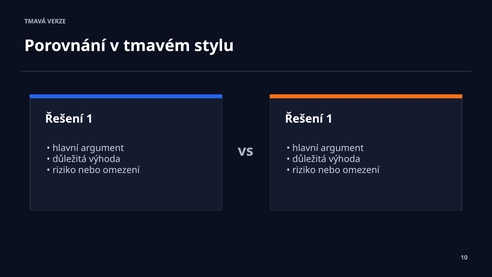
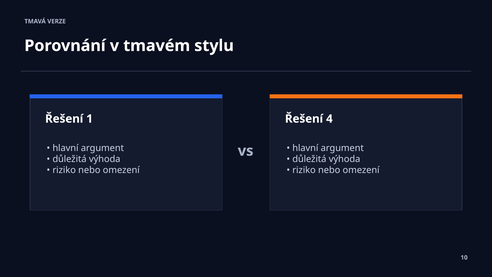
1 Řešení 1: 1 -> 4
